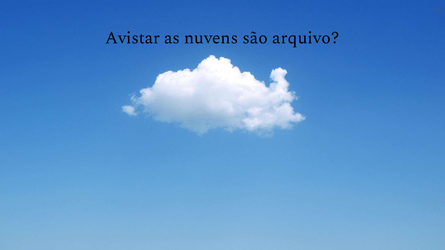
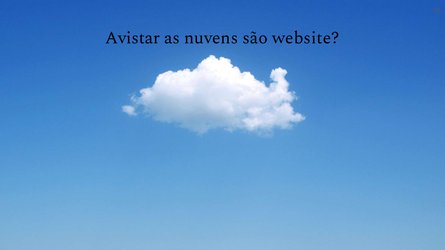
arquivo: arquivo -> website
